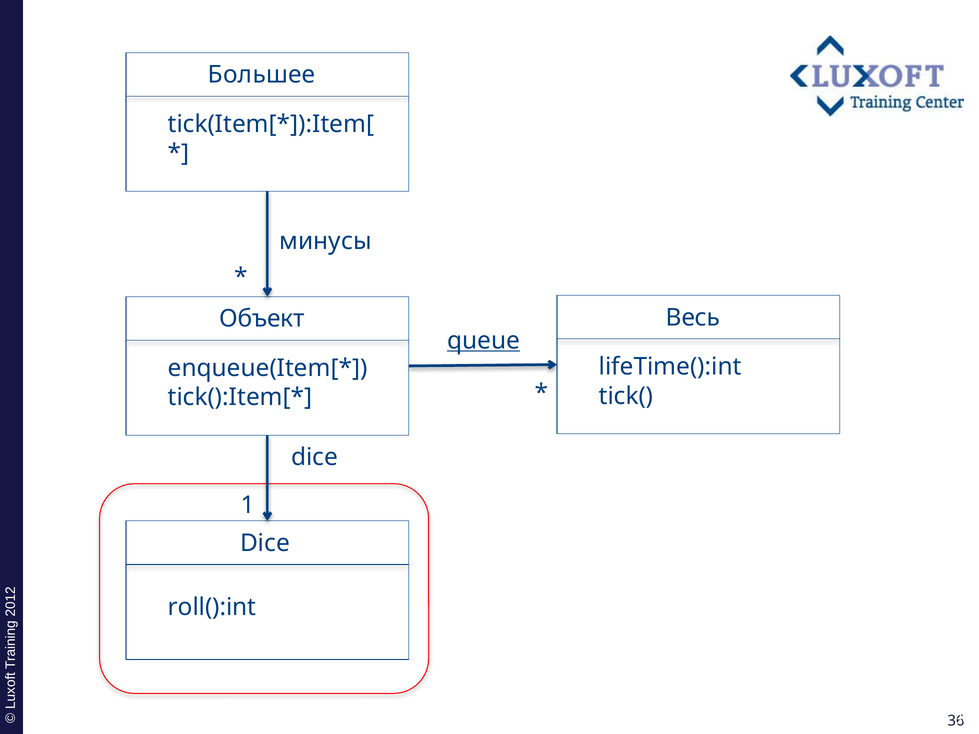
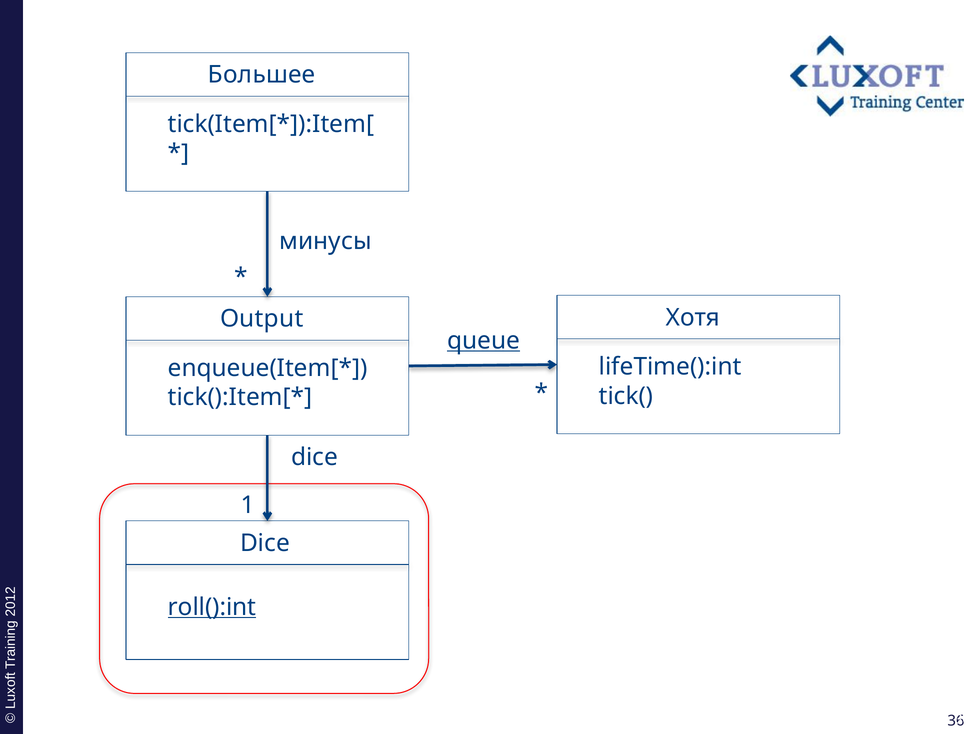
Весь: Весь -> Хотя
Объект: Объект -> Output
roll():int underline: none -> present
